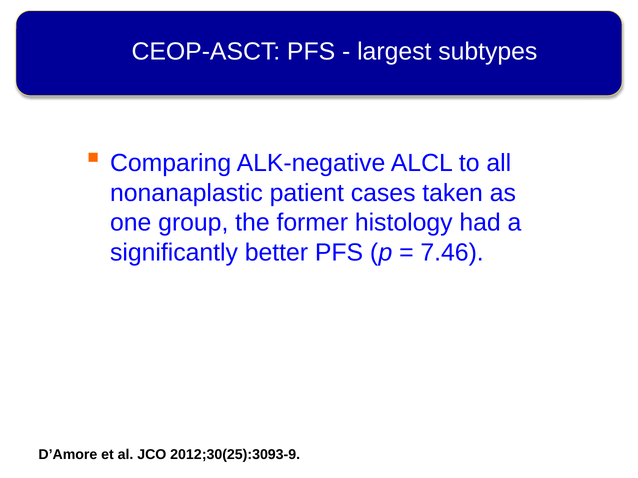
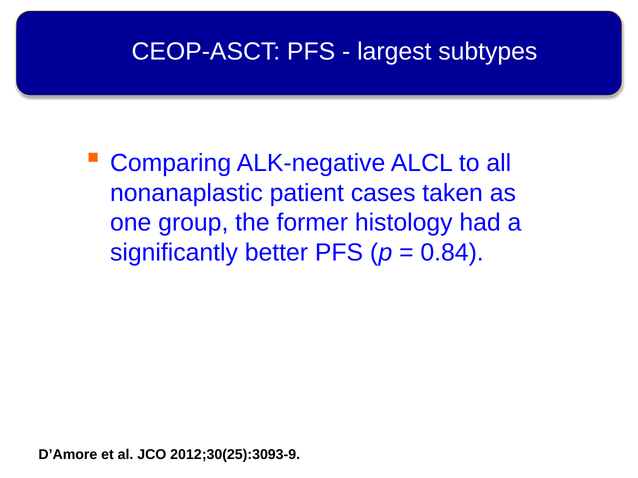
7.46: 7.46 -> 0.84
